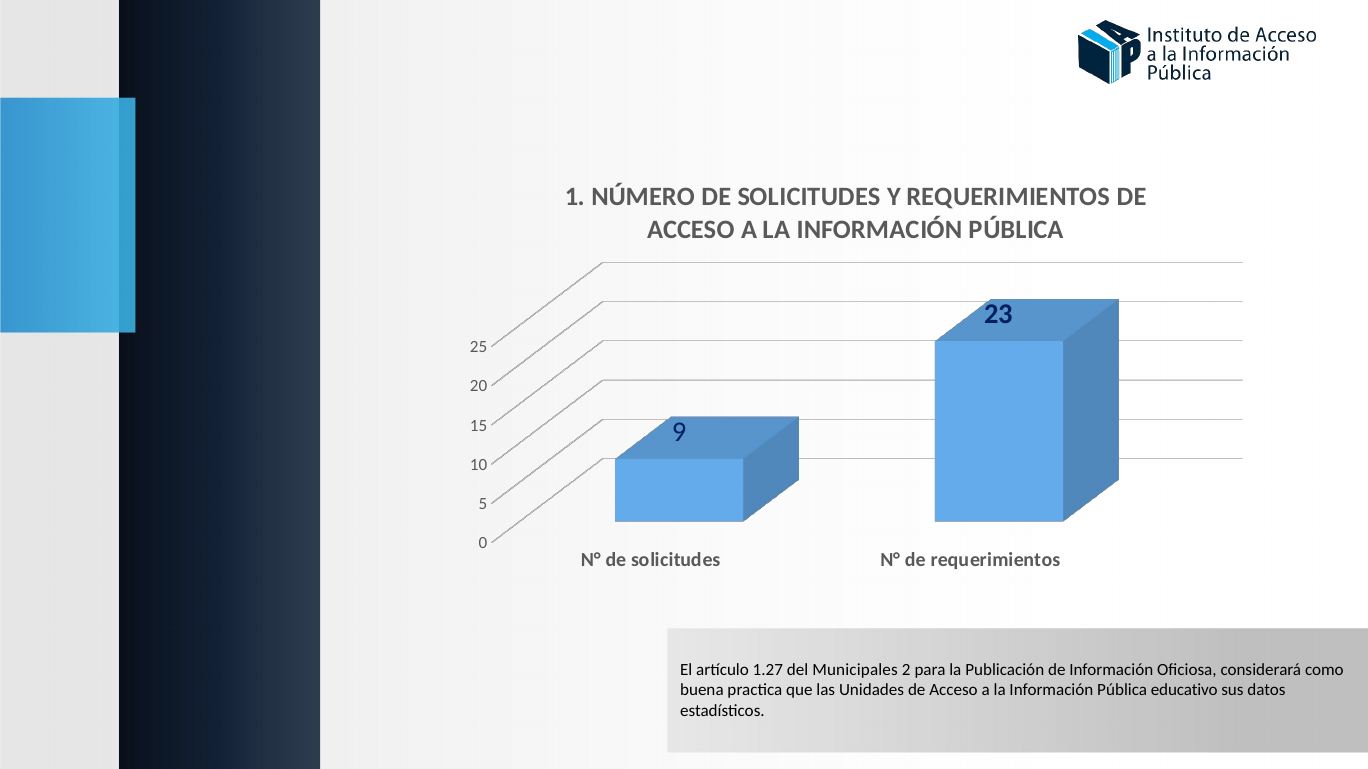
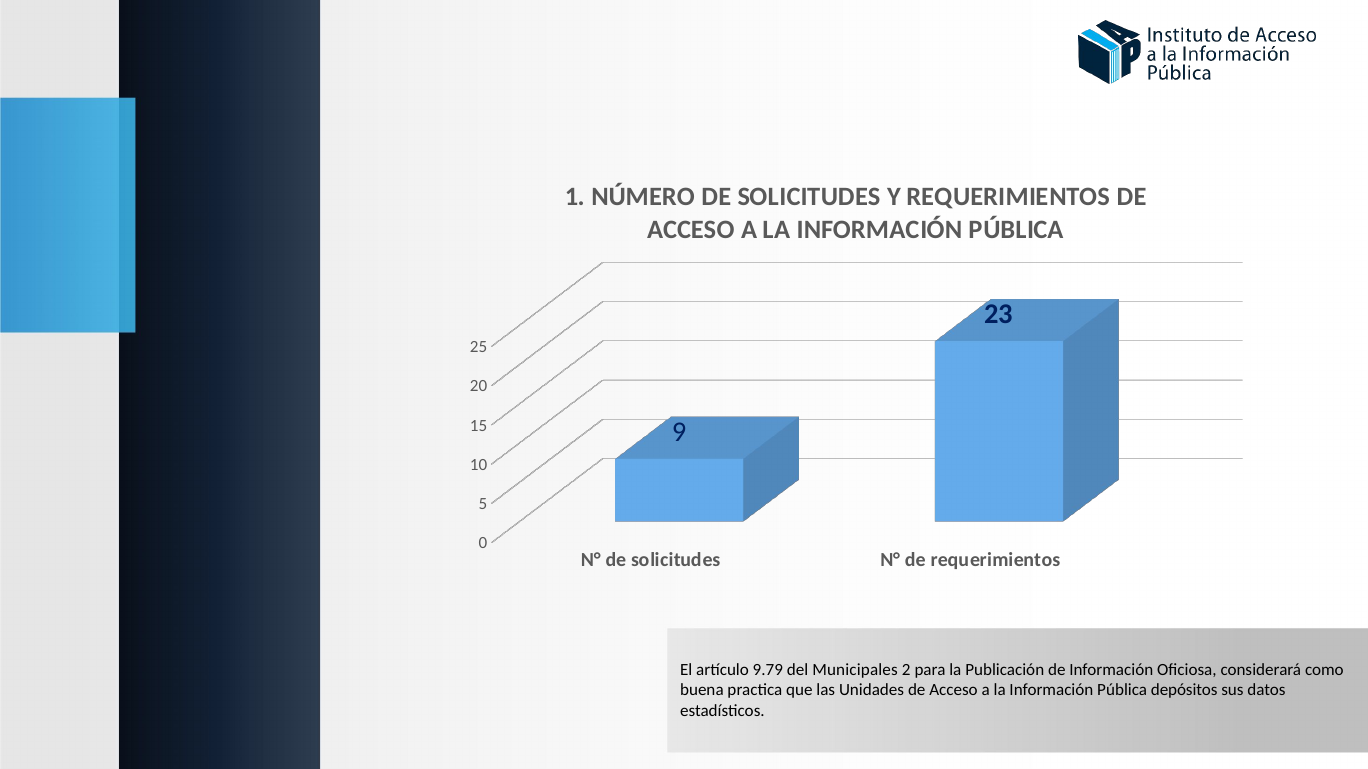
1.27: 1.27 -> 9.79
educativo: educativo -> depósitos
